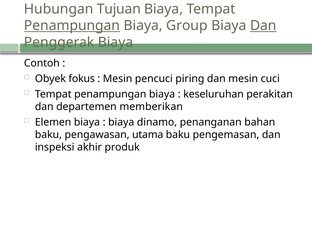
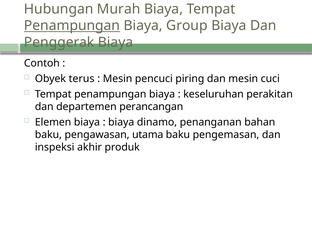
Tujuan: Tujuan -> Murah
Dan at (263, 26) underline: present -> none
fokus: fokus -> terus
memberikan: memberikan -> perancangan
